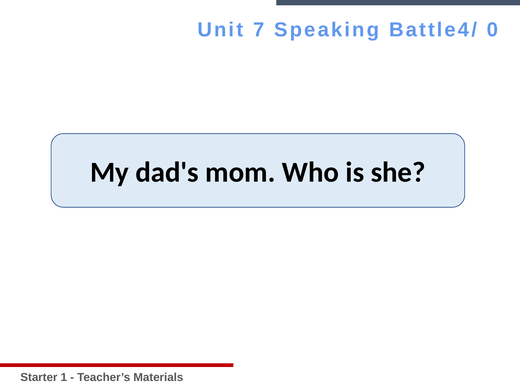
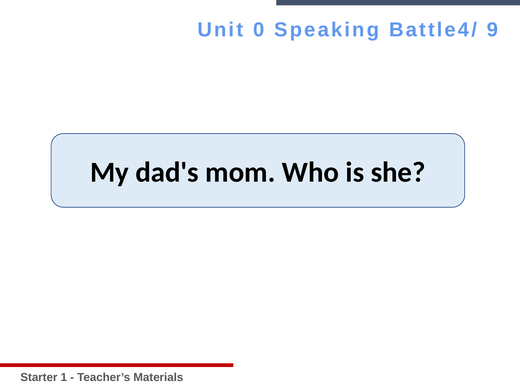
7: 7 -> 0
0: 0 -> 9
